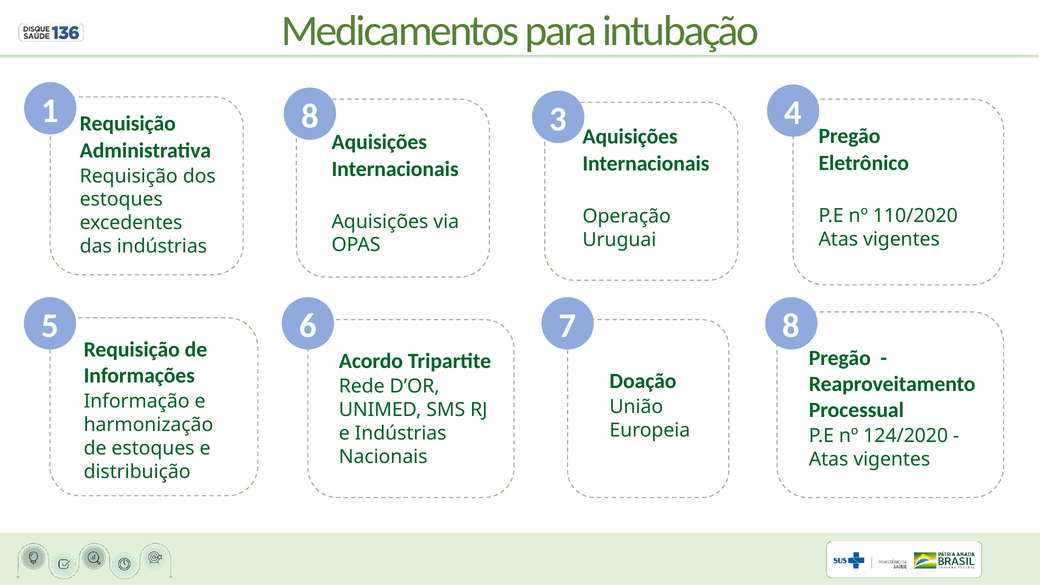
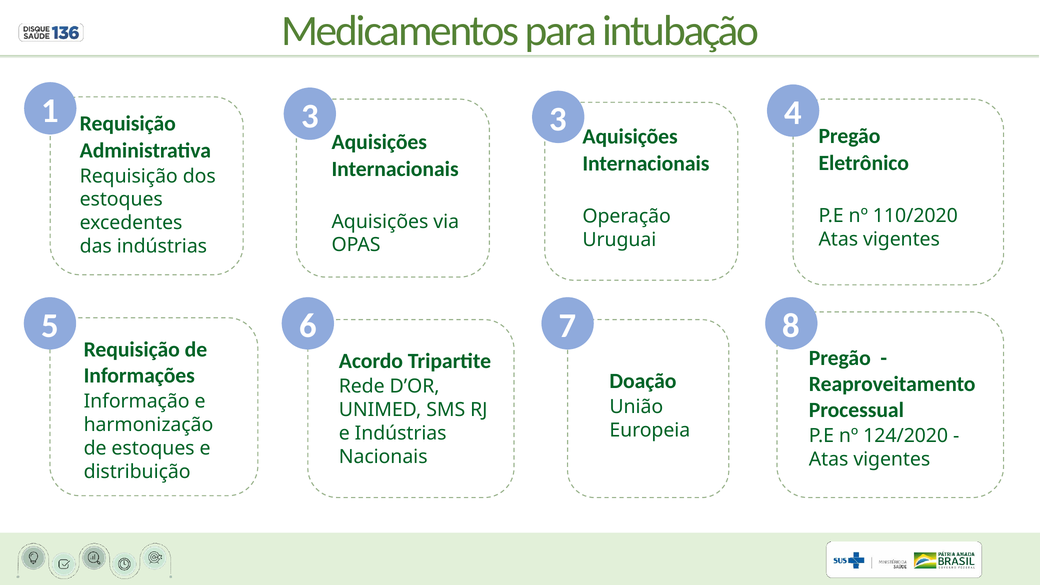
1 8: 8 -> 3
